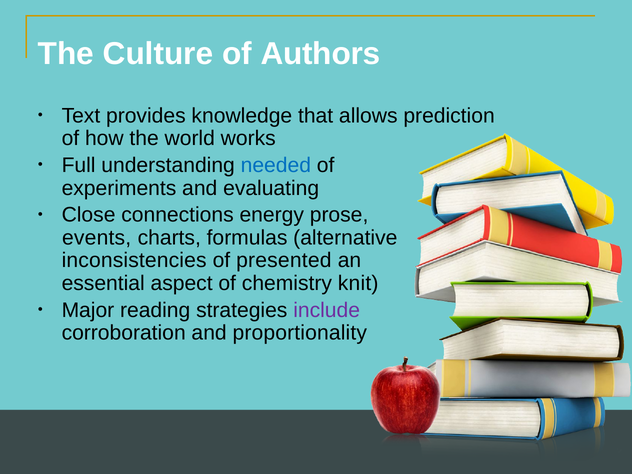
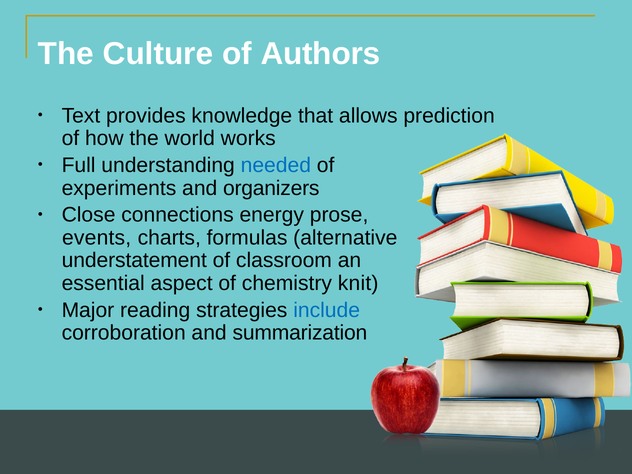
evaluating: evaluating -> organizers
inconsistencies: inconsistencies -> understatement
presented: presented -> classroom
include colour: purple -> blue
proportionality: proportionality -> summarization
